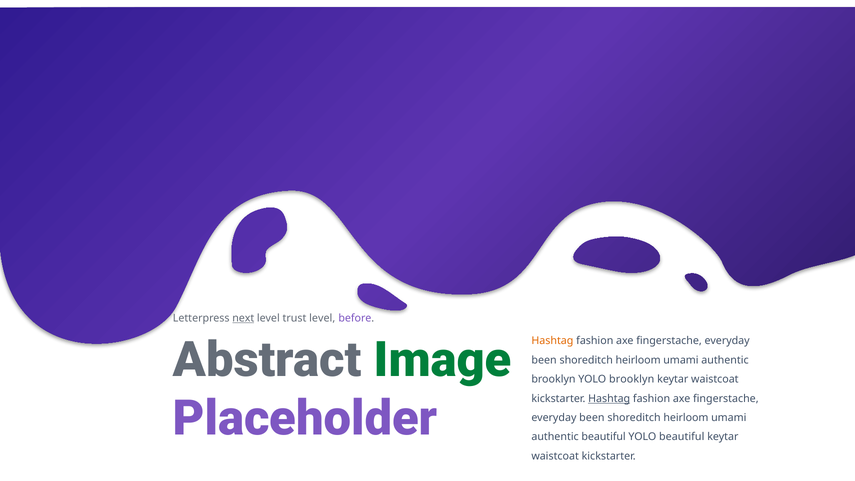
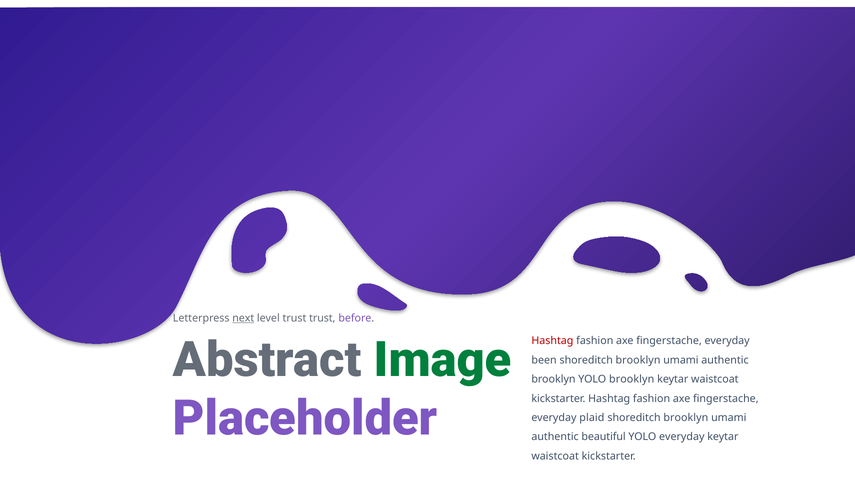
trust level: level -> trust
Hashtag at (552, 341) colour: orange -> red
heirloom at (638, 360): heirloom -> brooklyn
Hashtag at (609, 398) underline: present -> none
been at (592, 418): been -> plaid
heirloom at (686, 418): heirloom -> brooklyn
YOLO beautiful: beautiful -> everyday
